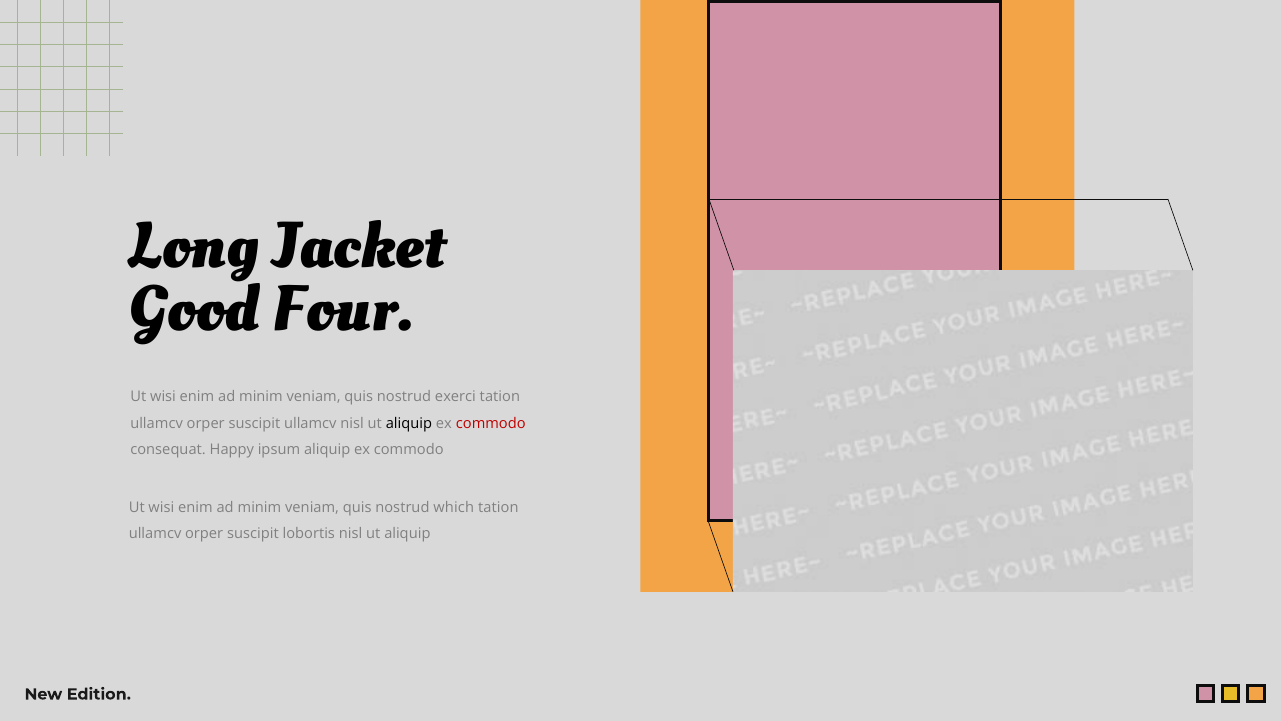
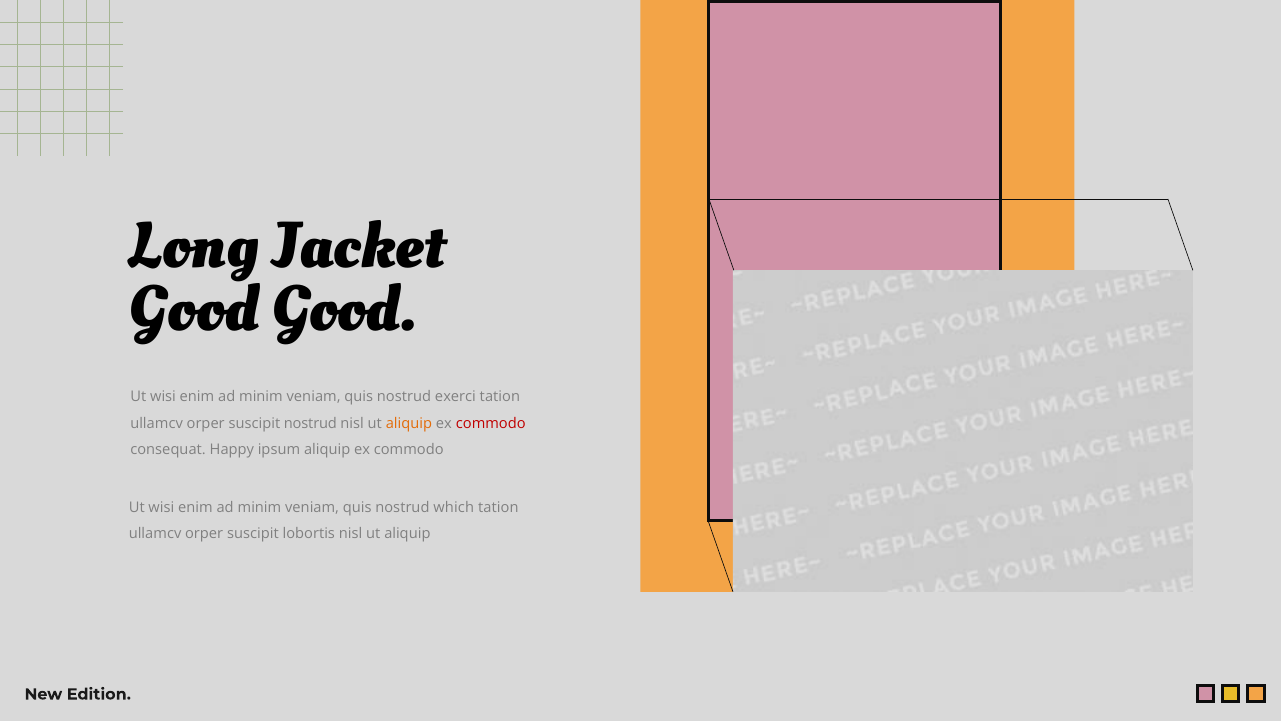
Good Four: Four -> Good
suscipit ullamcv: ullamcv -> nostrud
aliquip at (409, 423) colour: black -> orange
